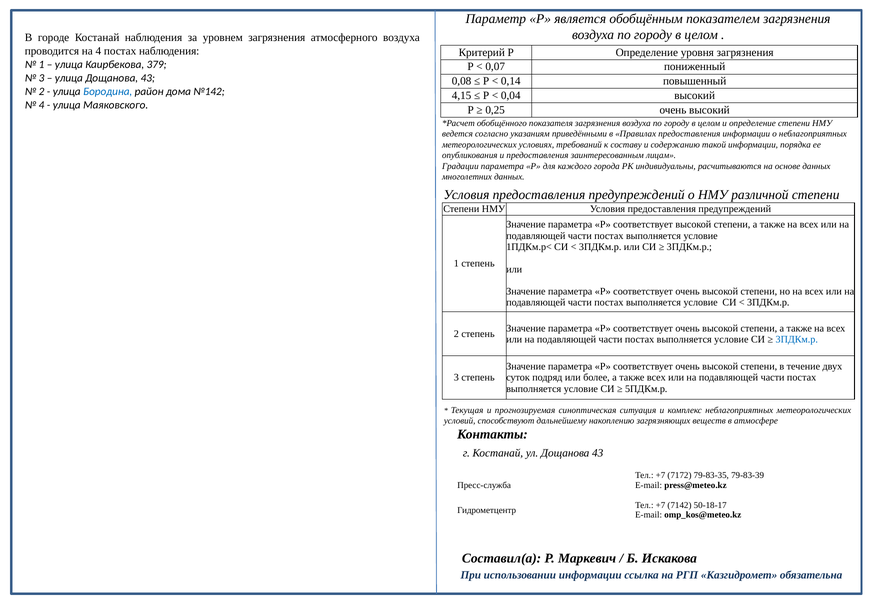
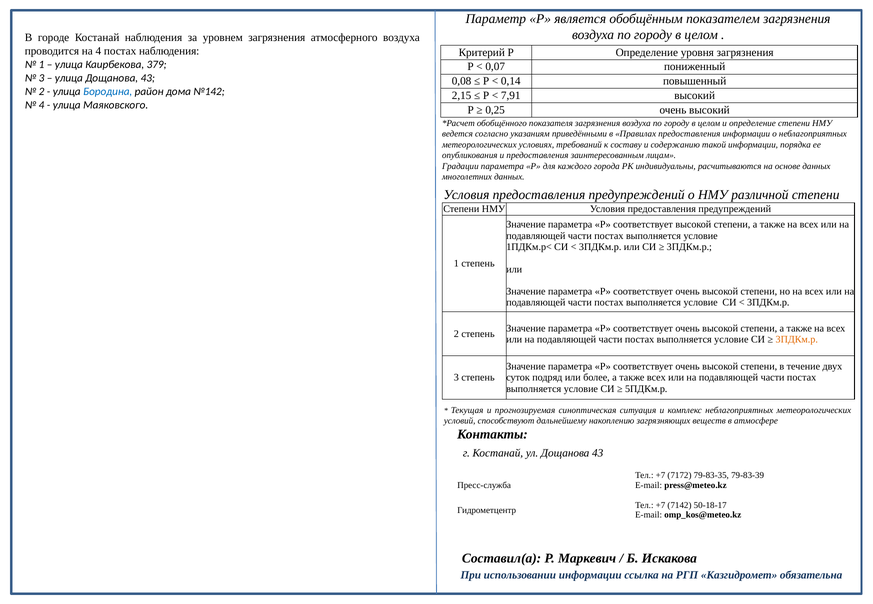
4,15: 4,15 -> 2,15
0,04: 0,04 -> 7,91
3ПДКм.р at (797, 340) colour: blue -> orange
